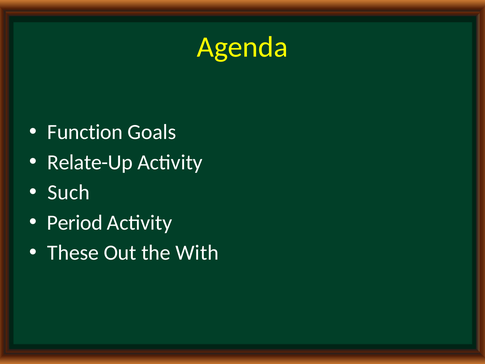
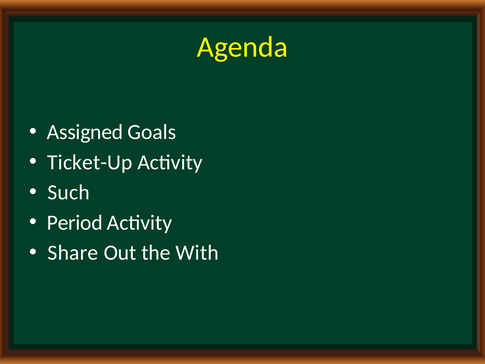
Function: Function -> Assigned
Relate-Up: Relate-Up -> Ticket-Up
These: These -> Share
